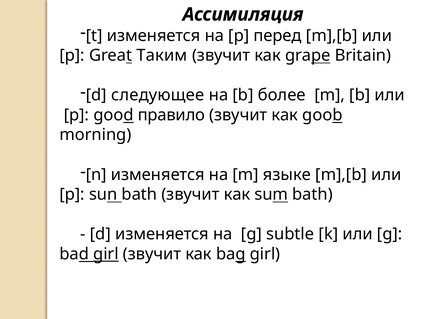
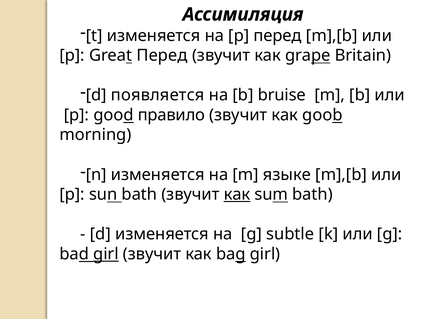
Great Таким: Таким -> Перед
следующее: следующее -> появляется
более: более -> bruise
как at (237, 194) underline: none -> present
